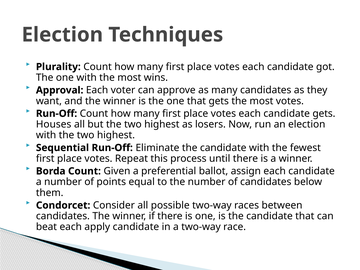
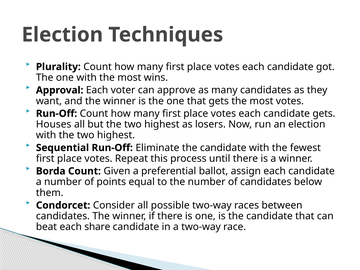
apply: apply -> share
